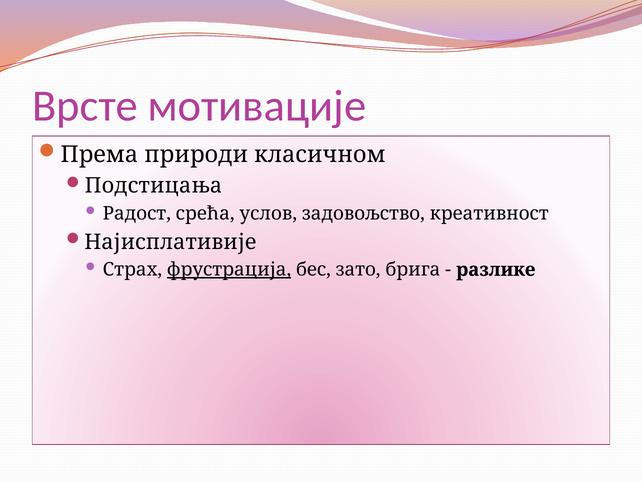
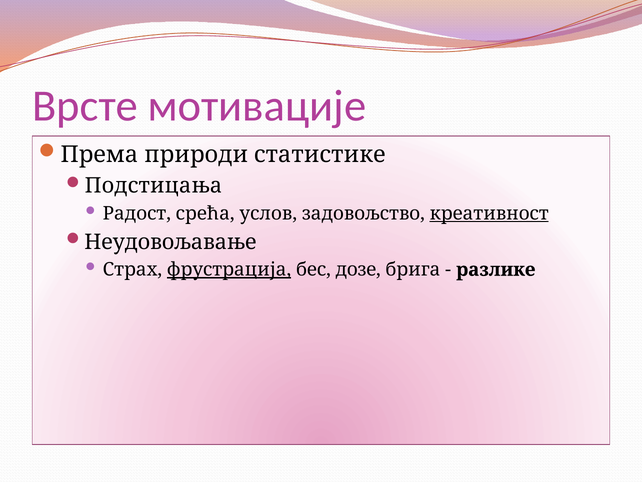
класичном: класичном -> статистике
креативност underline: none -> present
Најисплативије: Најисплативије -> Неудовољавање
зато: зато -> дозе
